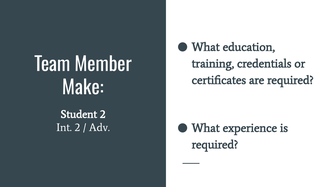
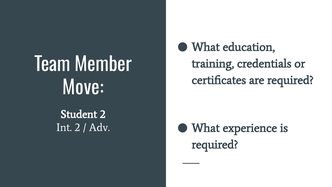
Make: Make -> Move
